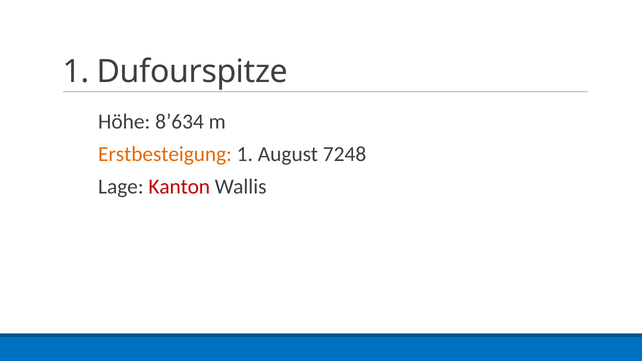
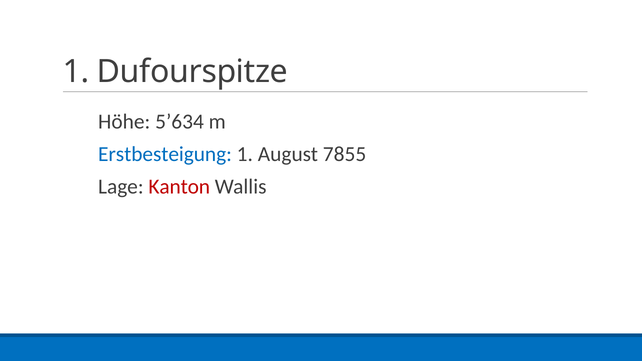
8’634: 8’634 -> 5’634
Erstbesteigung colour: orange -> blue
7248: 7248 -> 7855
